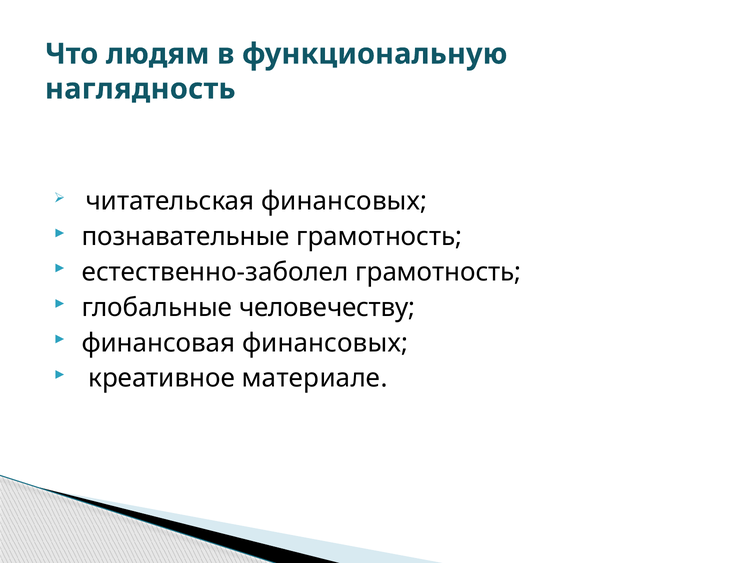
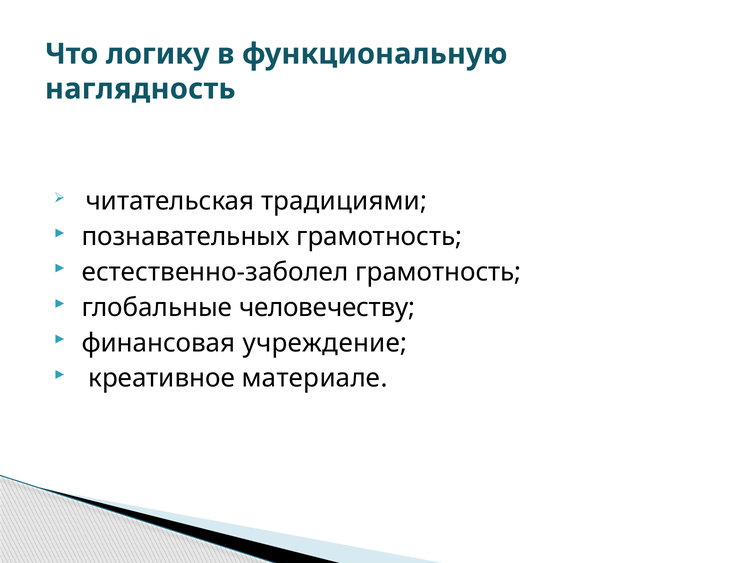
людям: людям -> логику
читательская финансовых: финансовых -> традициями
познавательные: познавательные -> познавательных
финансовая финансовых: финансовых -> учреждение
